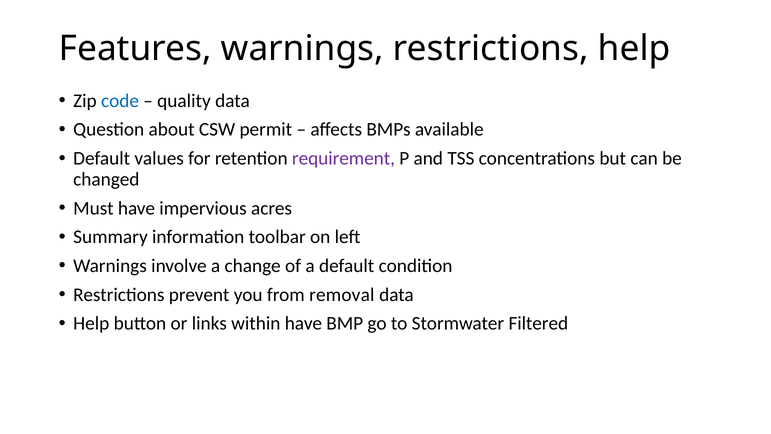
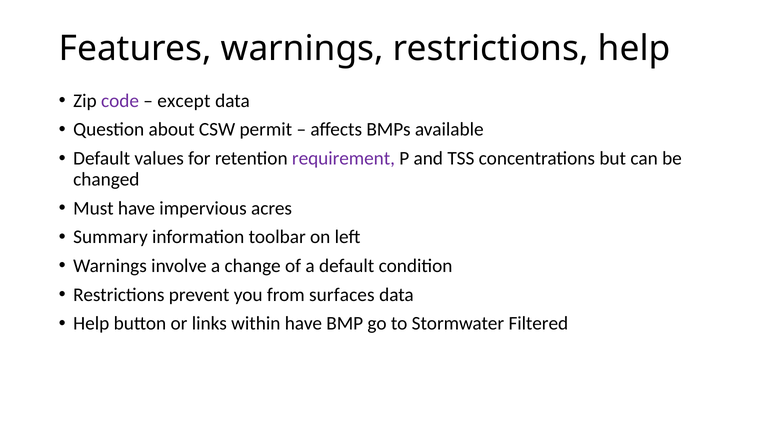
code colour: blue -> purple
quality: quality -> except
removal: removal -> surfaces
